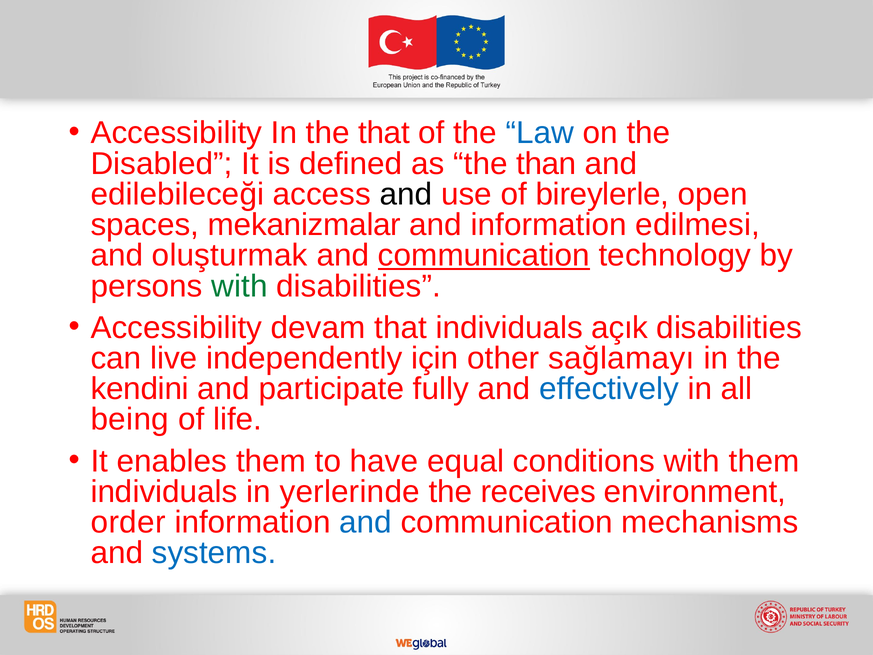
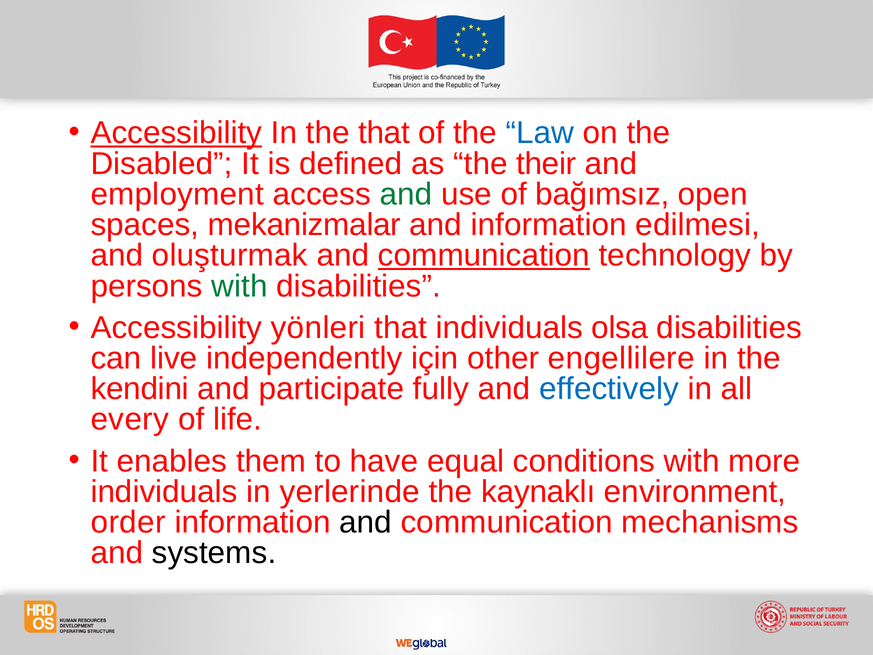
Accessibility at (176, 133) underline: none -> present
than: than -> their
edilebileceği: edilebileceği -> employment
and at (406, 194) colour: black -> green
bireylerle: bireylerle -> bağımsız
devam: devam -> yönleri
açık: açık -> olsa
sağlamayı: sağlamayı -> engellilere
being: being -> every
with them: them -> more
receives: receives -> kaynaklı
and at (366, 522) colour: blue -> black
systems colour: blue -> black
